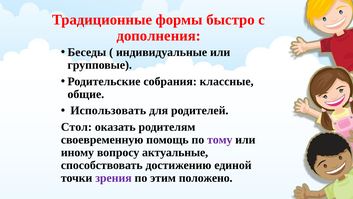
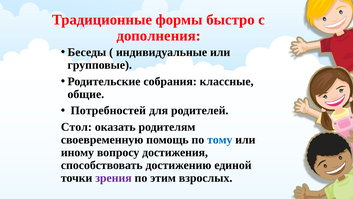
Использовать: Использовать -> Потребностей
тому colour: purple -> blue
актуальные: актуальные -> достижения
положено: положено -> взрослых
